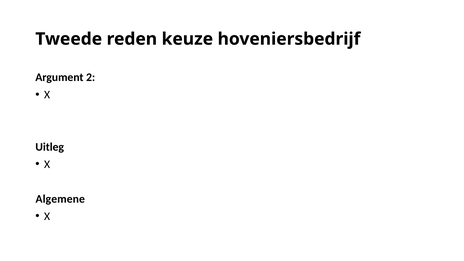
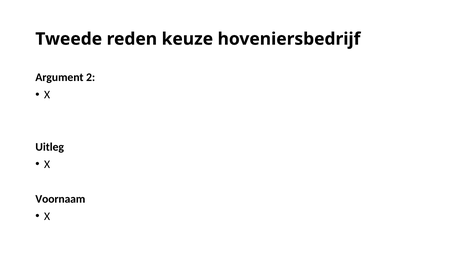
Algemene: Algemene -> Voornaam
